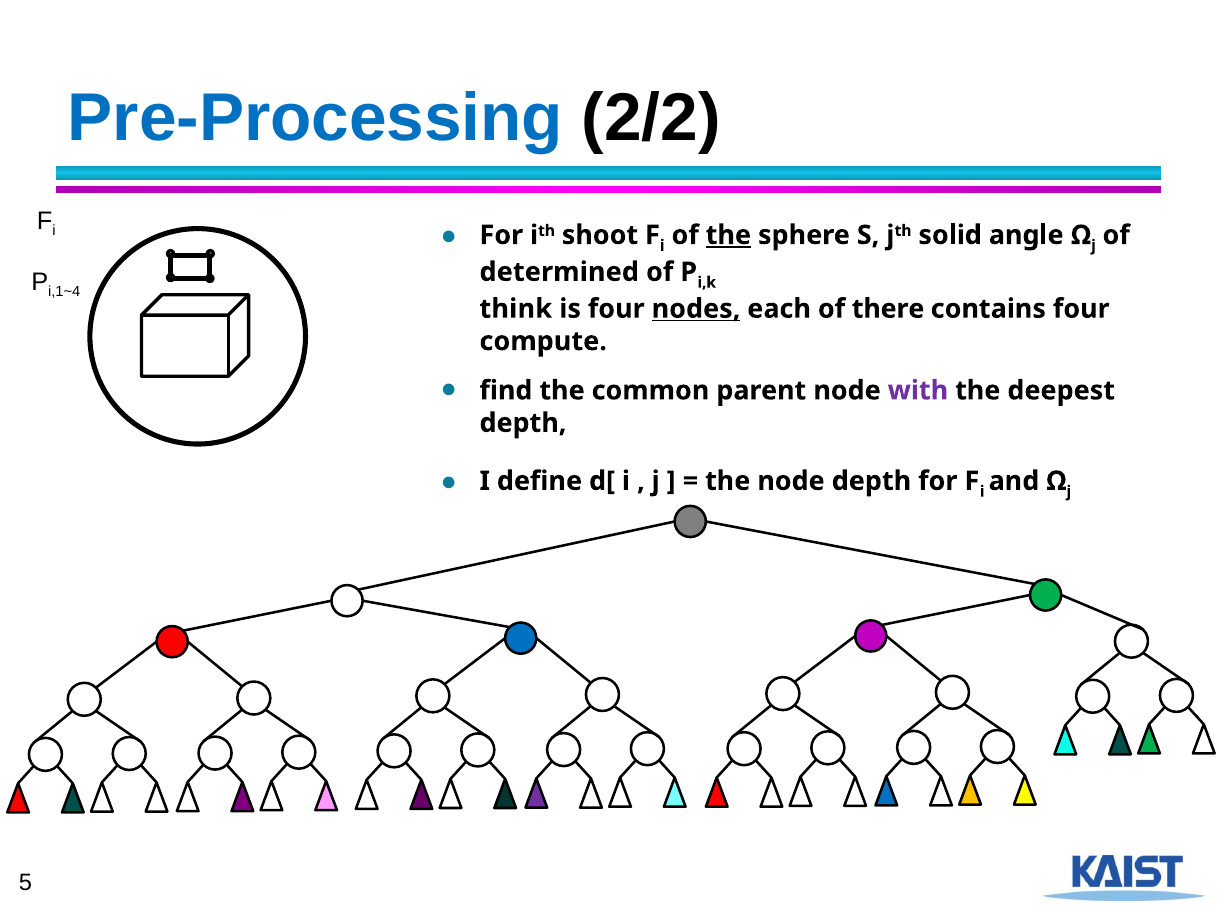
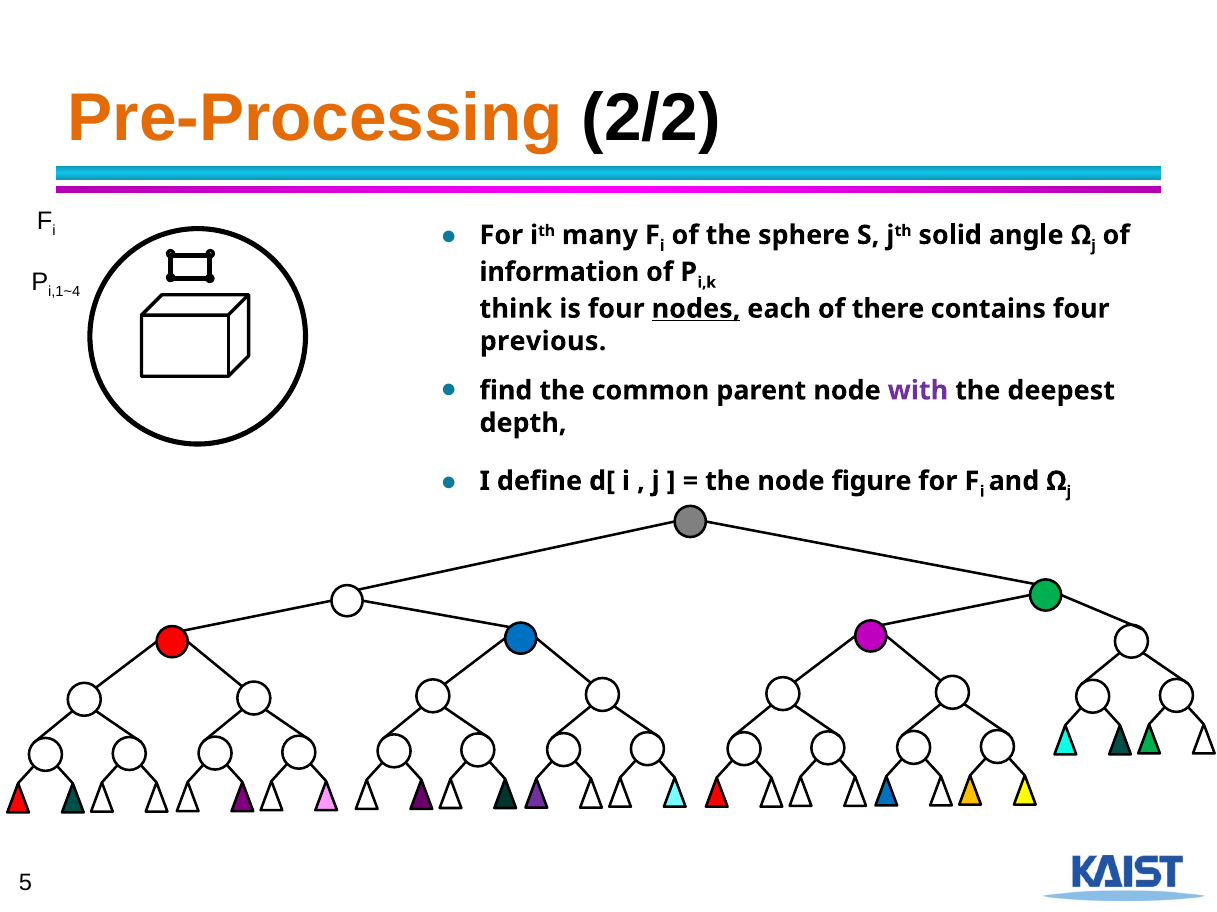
Pre-Processing colour: blue -> orange
shoot: shoot -> many
the at (728, 235) underline: present -> none
determined: determined -> information
compute: compute -> previous
node depth: depth -> figure
